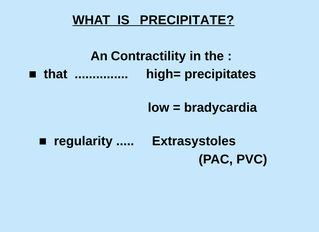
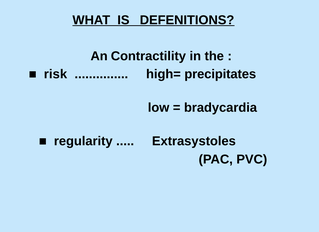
PRECIPITATE: PRECIPITATE -> DEFENITIONS
that: that -> risk
